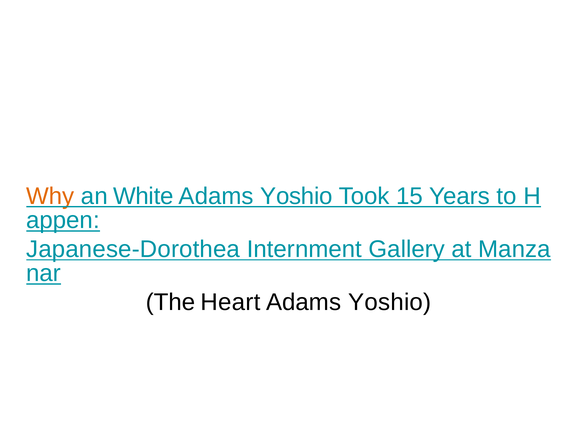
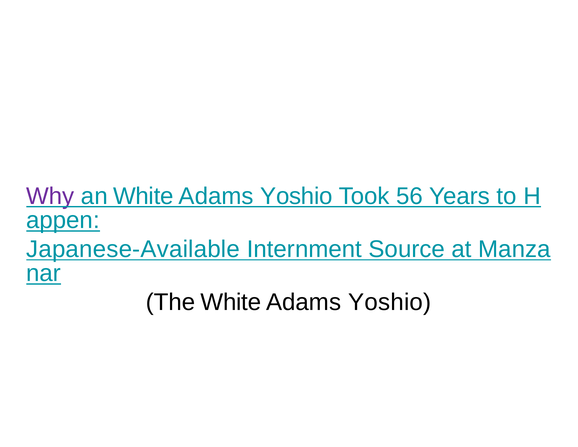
Why colour: orange -> purple
15: 15 -> 56
Japanese-Dorothea: Japanese-Dorothea -> Japanese-Available
Gallery: Gallery -> Source
The Heart: Heart -> White
